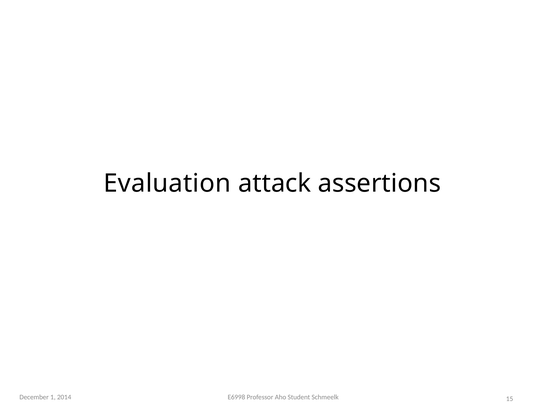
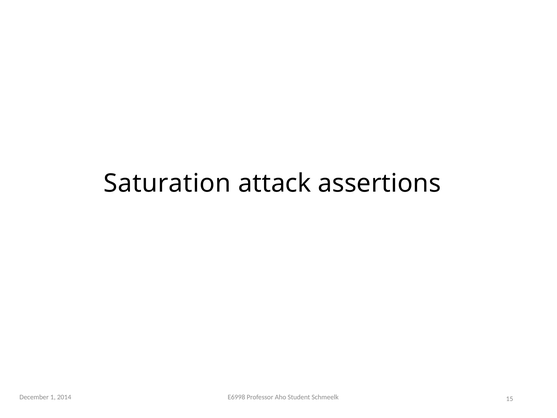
Evaluation: Evaluation -> Saturation
